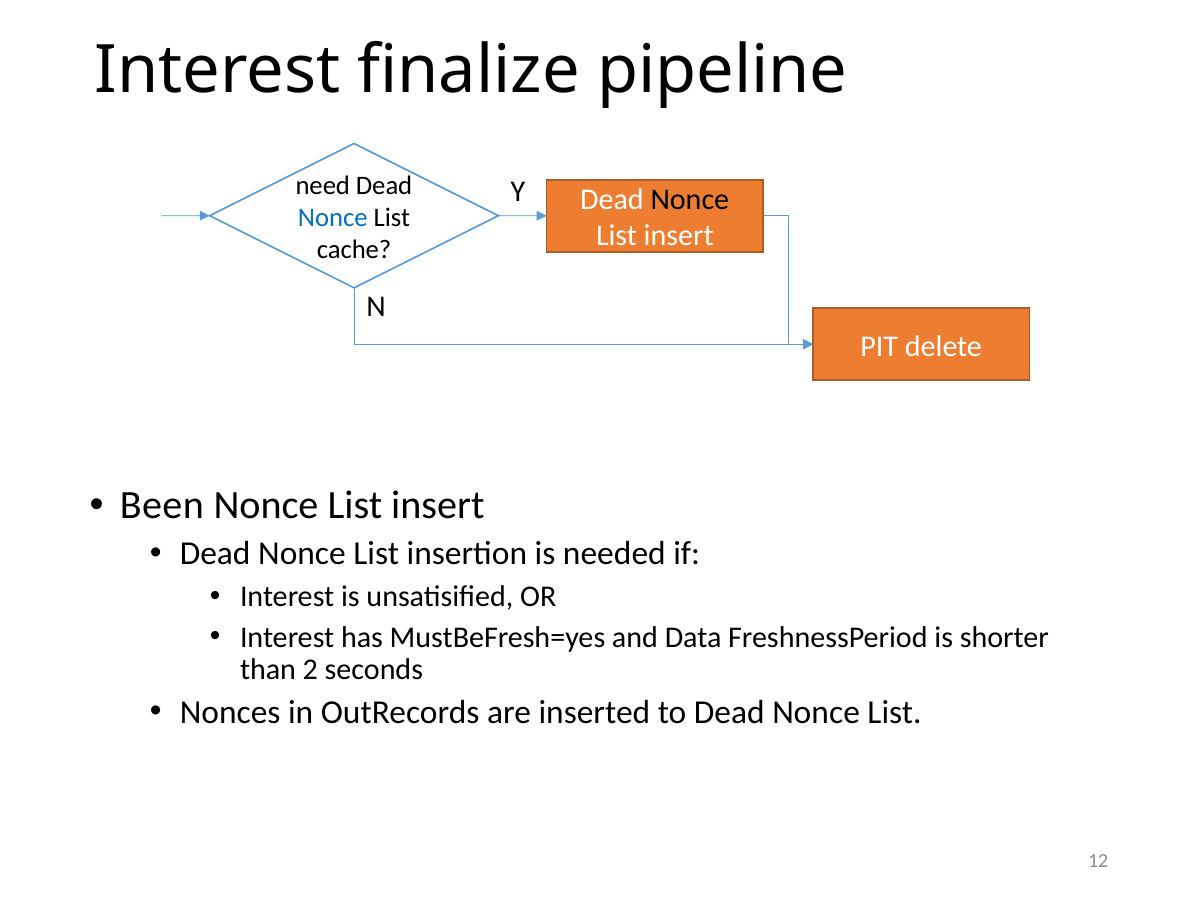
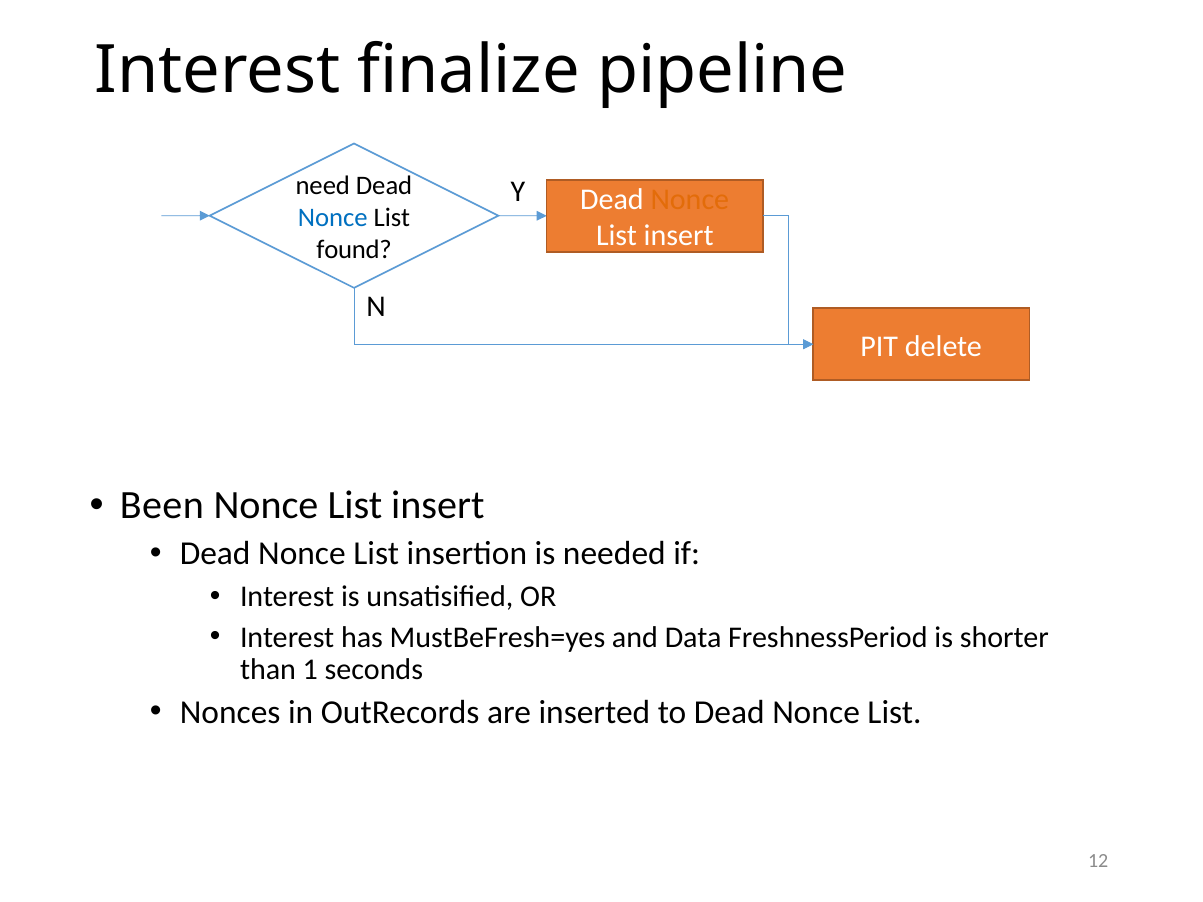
Nonce at (690, 200) colour: black -> orange
cache: cache -> found
2: 2 -> 1
